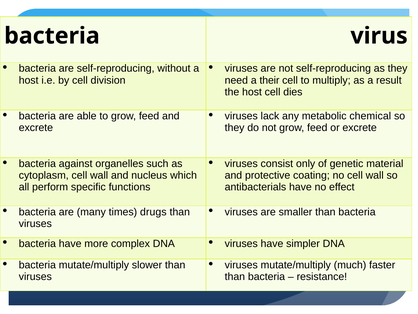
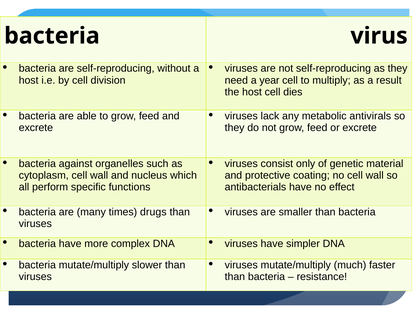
their: their -> year
chemical: chemical -> antivirals
